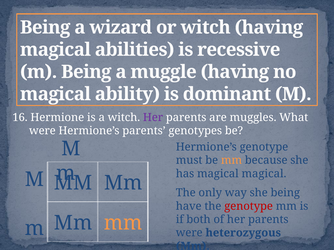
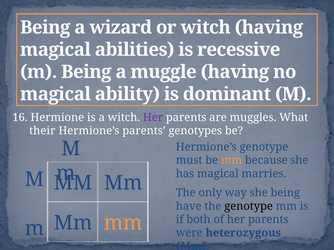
were at (42, 131): were -> their
magical magical: magical -> marries
genotype at (249, 207) colour: red -> black
